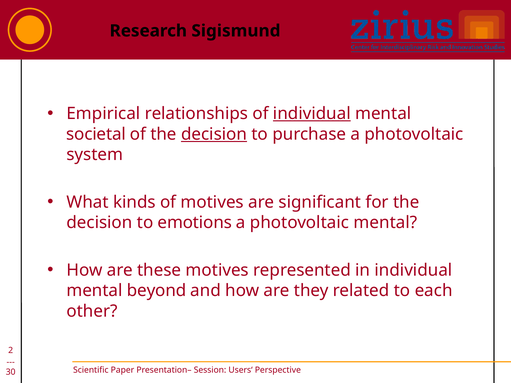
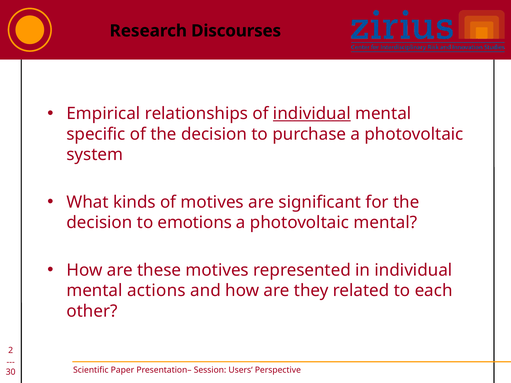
Sigismund: Sigismund -> Discourses
societal: societal -> specific
decision at (214, 134) underline: present -> none
beyond: beyond -> actions
